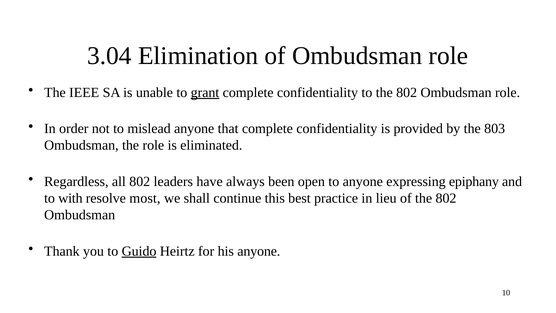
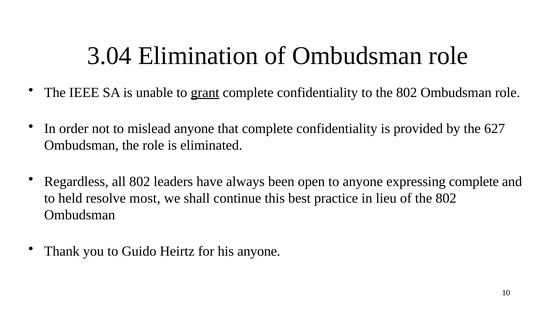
803: 803 -> 627
expressing epiphany: epiphany -> complete
with: with -> held
Guido underline: present -> none
